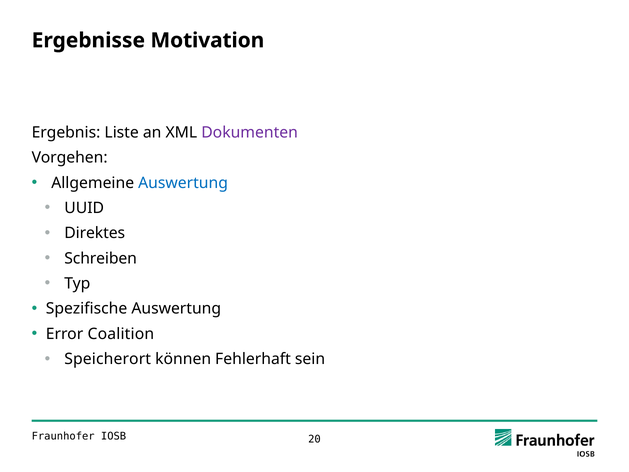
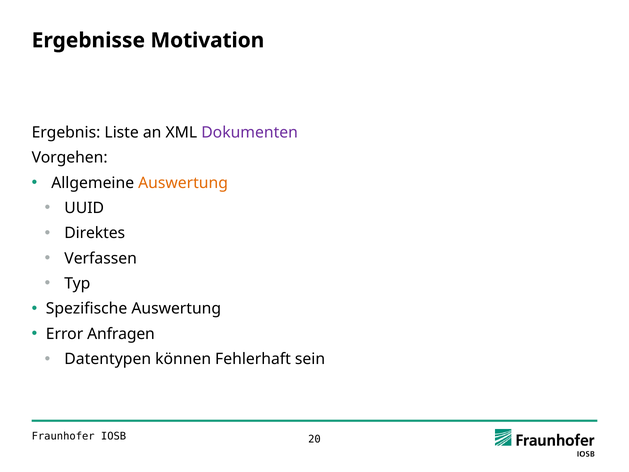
Auswertung at (183, 183) colour: blue -> orange
Schreiben: Schreiben -> Verfassen
Coalition: Coalition -> Anfragen
Speicherort: Speicherort -> Datentypen
